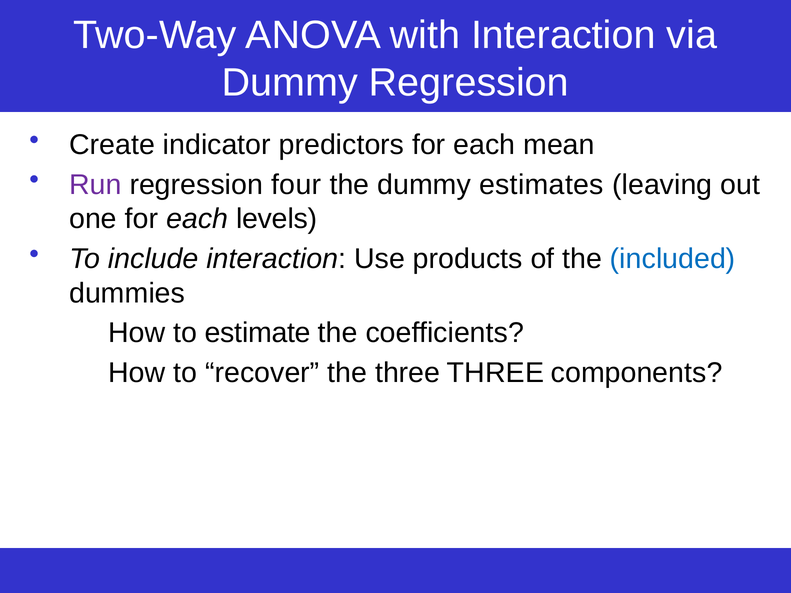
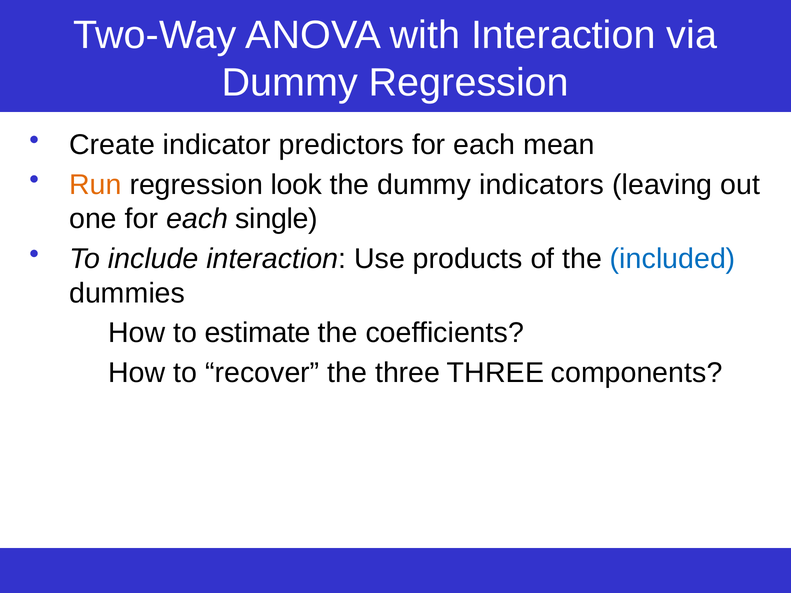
Run colour: purple -> orange
four: four -> look
estimates: estimates -> indicators
levels: levels -> single
